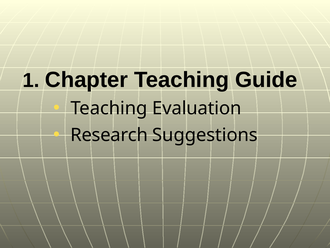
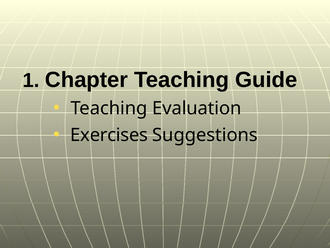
Research: Research -> Exercises
